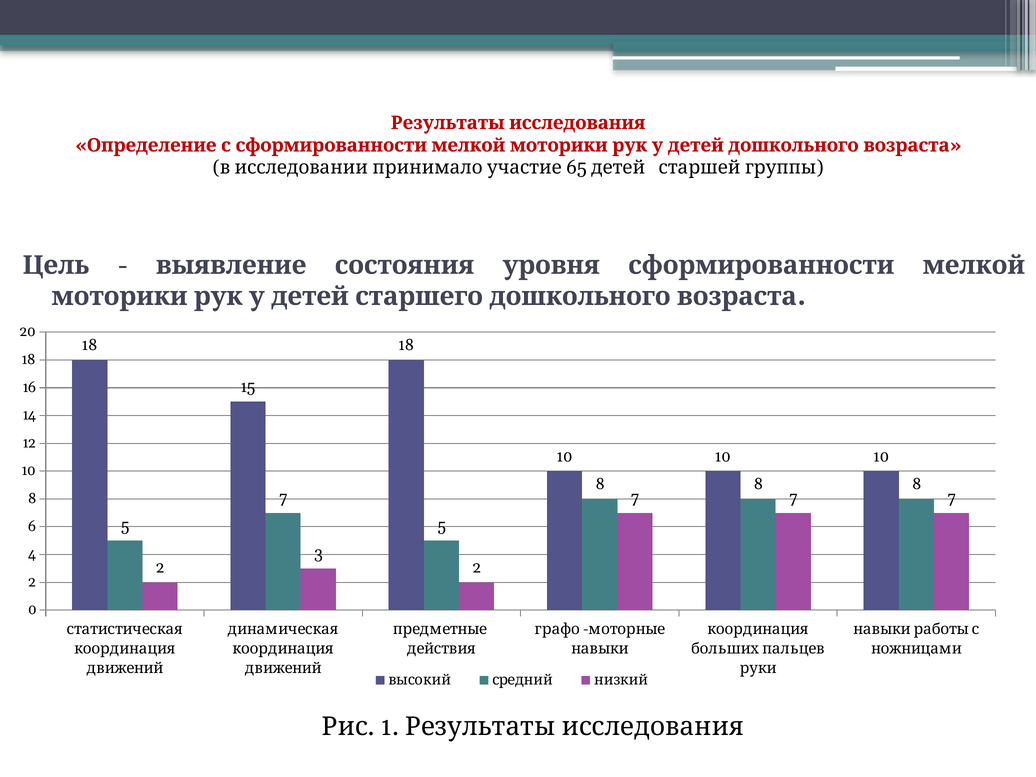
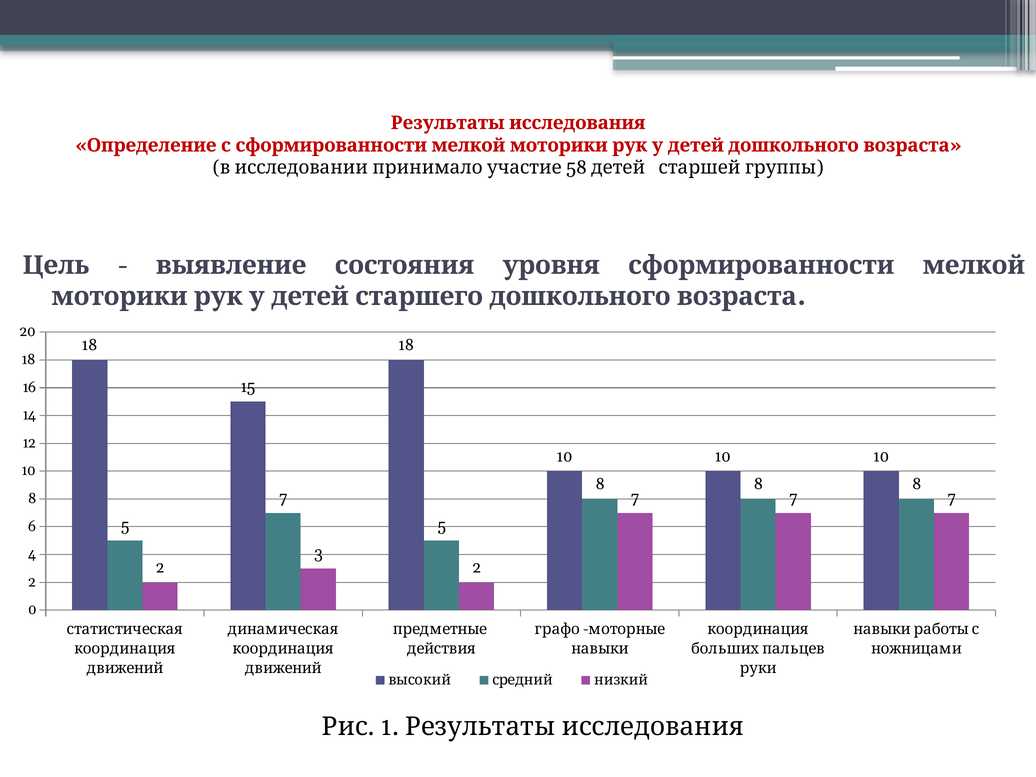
65: 65 -> 58
